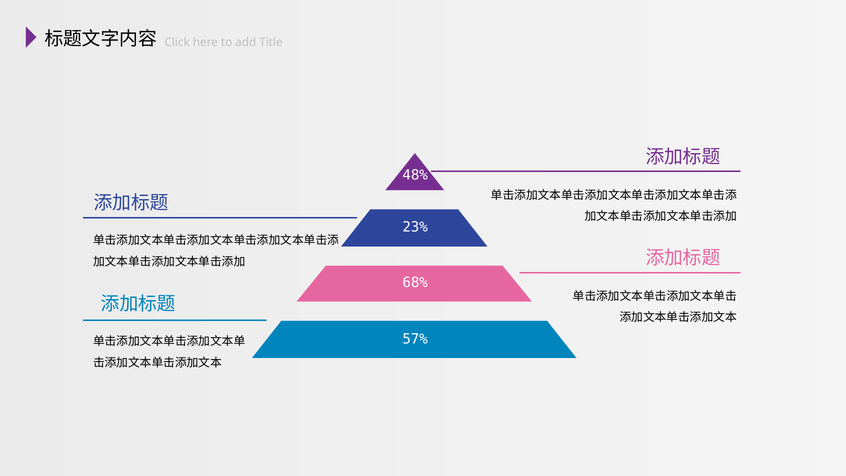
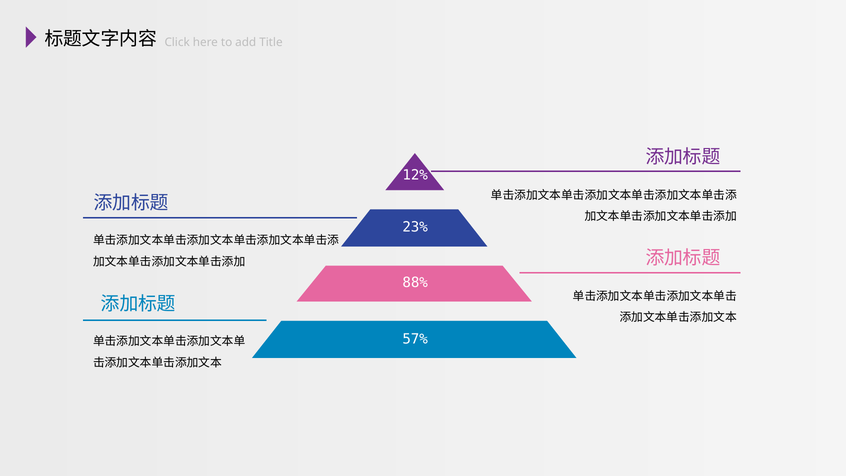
48%: 48% -> 12%
68%: 68% -> 88%
